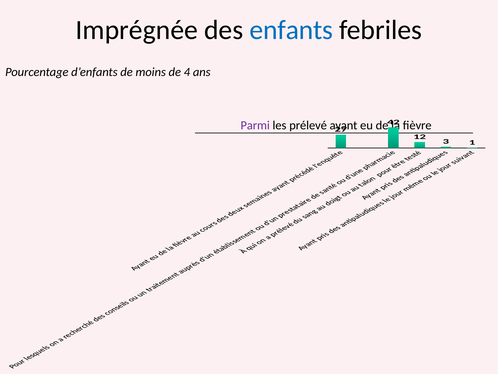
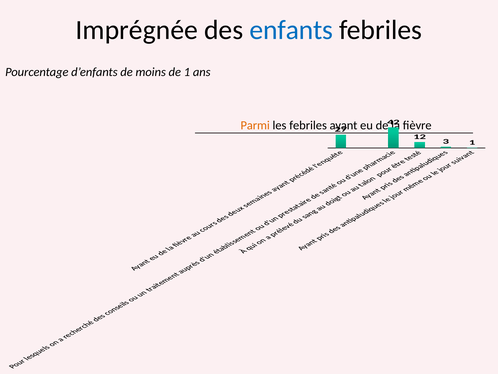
de 4: 4 -> 1
Parmi colour: purple -> orange
les prélevé: prélevé -> febriles
